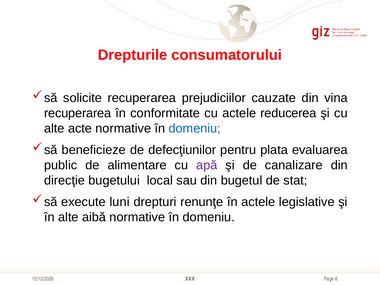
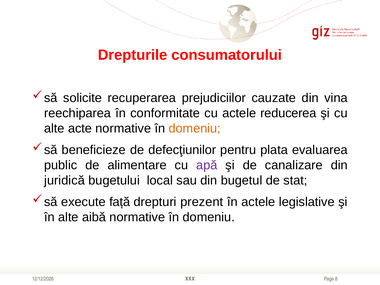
recuperarea at (78, 113): recuperarea -> reechiparea
domeniu at (195, 128) colour: blue -> orange
direcţie: direcţie -> juridică
luni: luni -> față
renunţe: renunţe -> prezent
